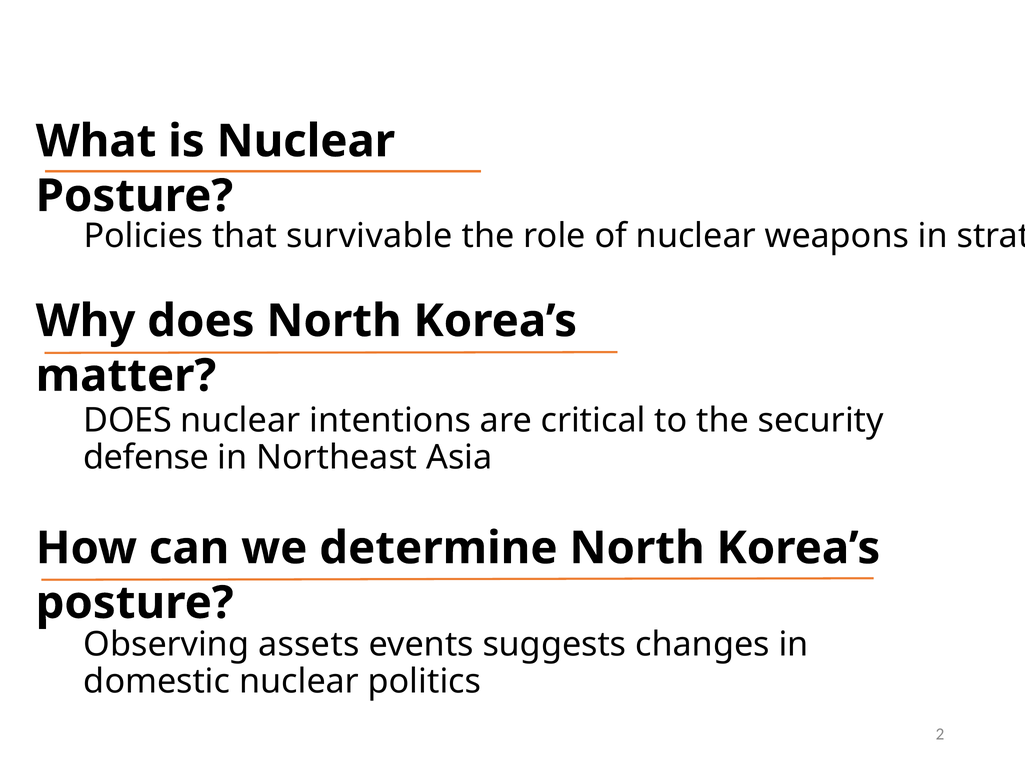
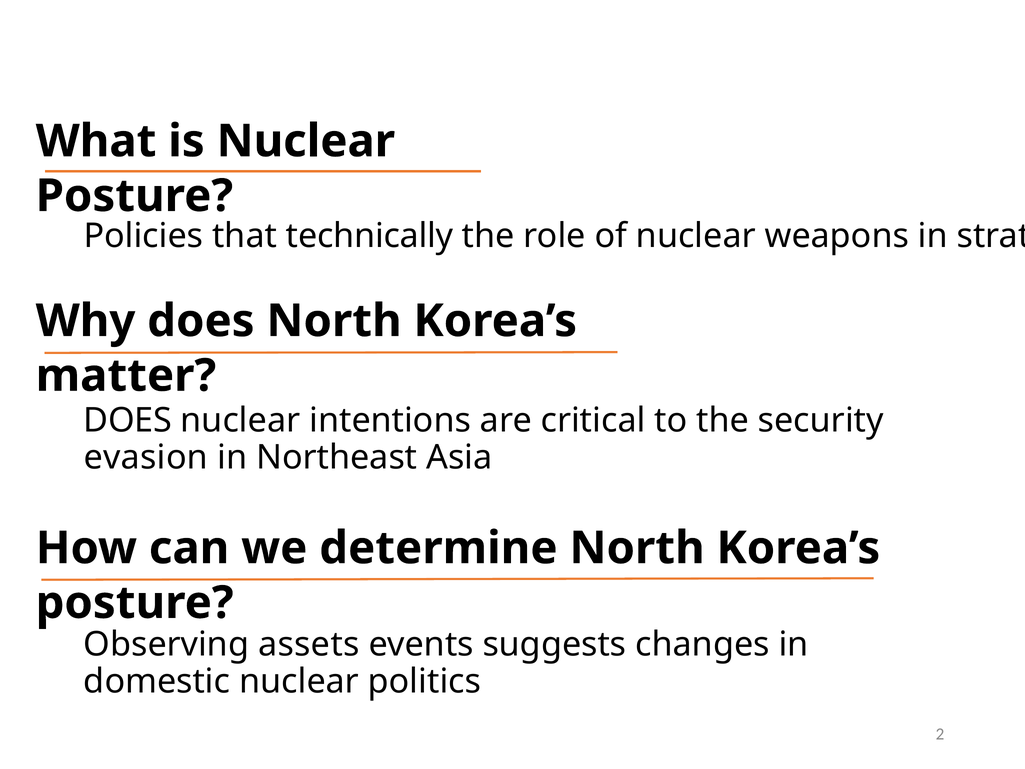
survivable: survivable -> technically
defense: defense -> evasion
